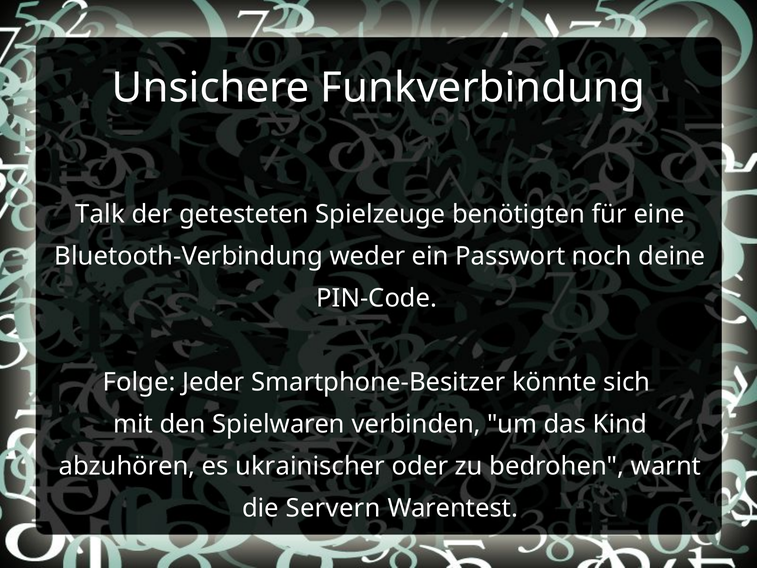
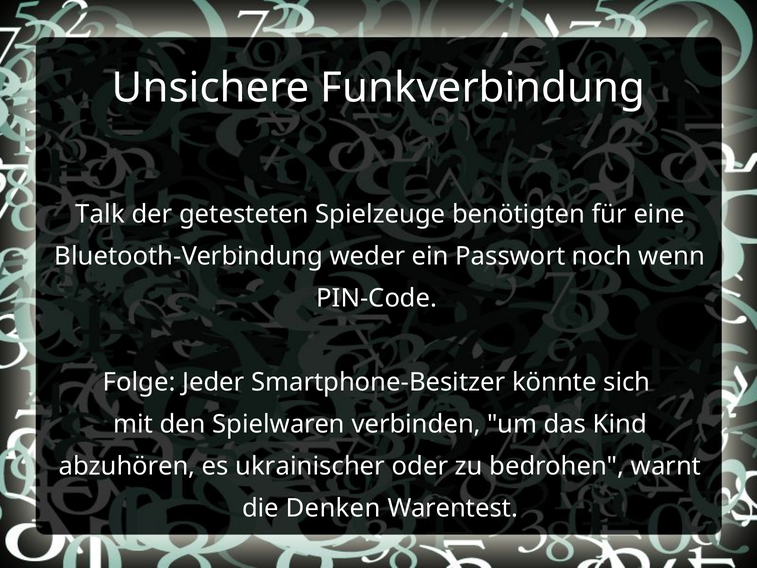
deine: deine -> wenn
Servern: Servern -> Denken
